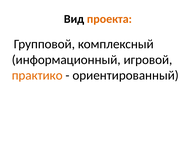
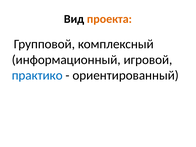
практико colour: orange -> blue
